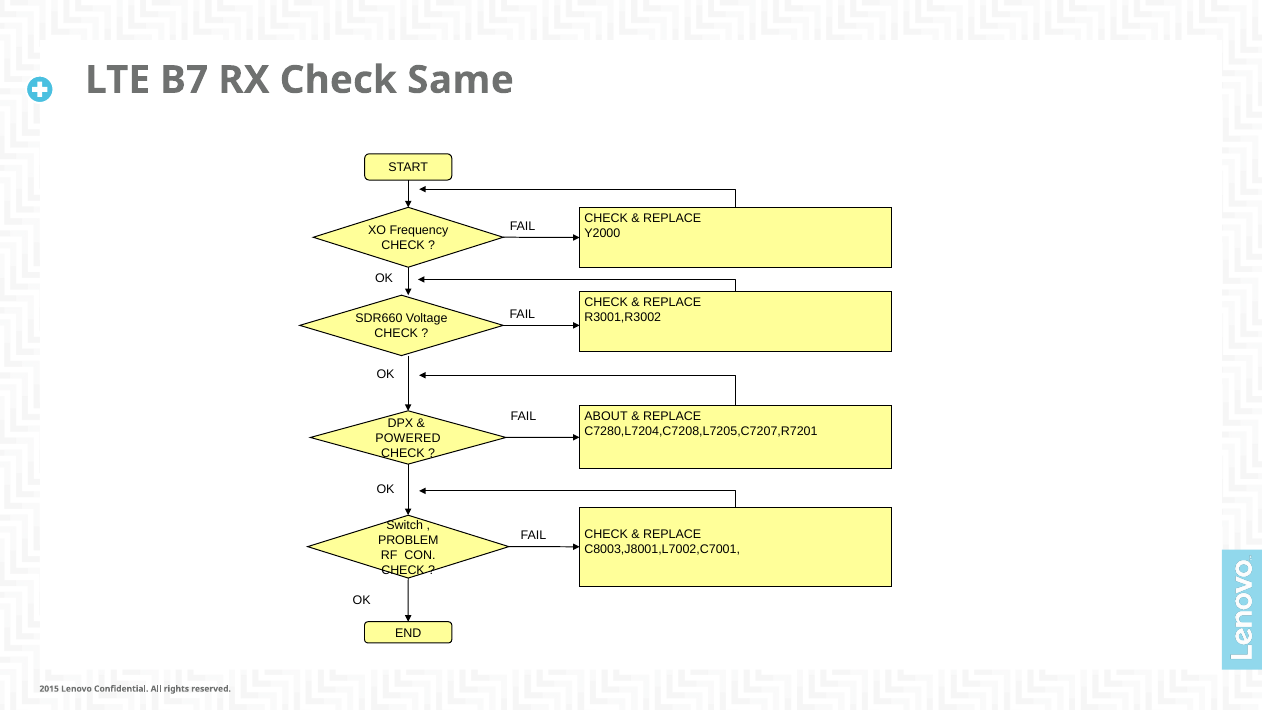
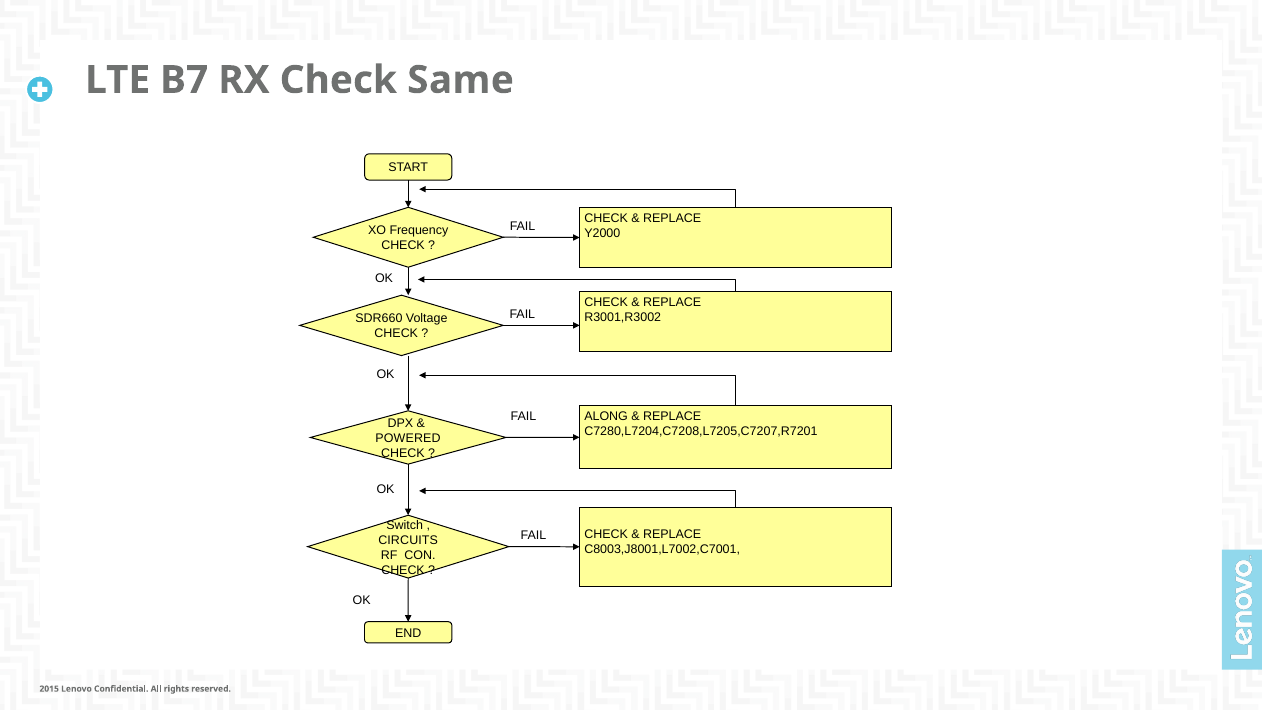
ABOUT: ABOUT -> ALONG
PROBLEM: PROBLEM -> CIRCUITS
